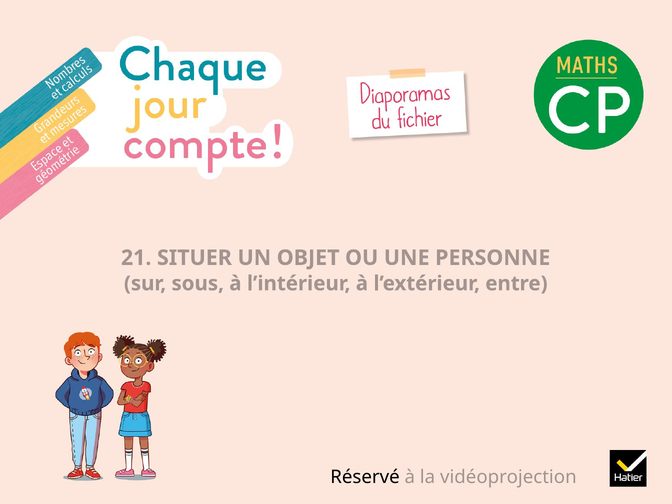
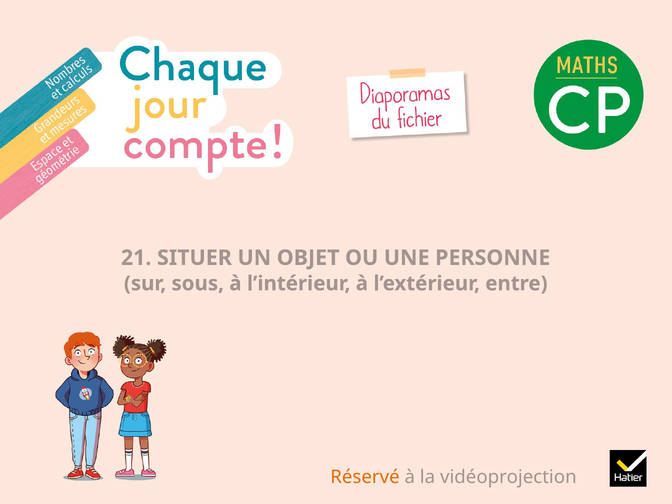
Réservé colour: black -> orange
